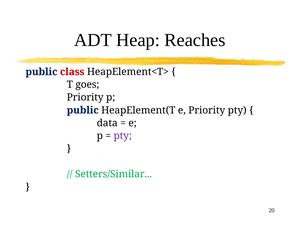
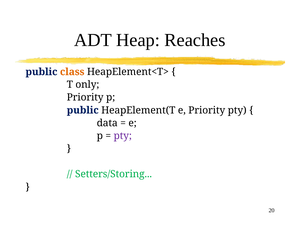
class colour: red -> orange
goes: goes -> only
Setters/Similar: Setters/Similar -> Setters/Storing
